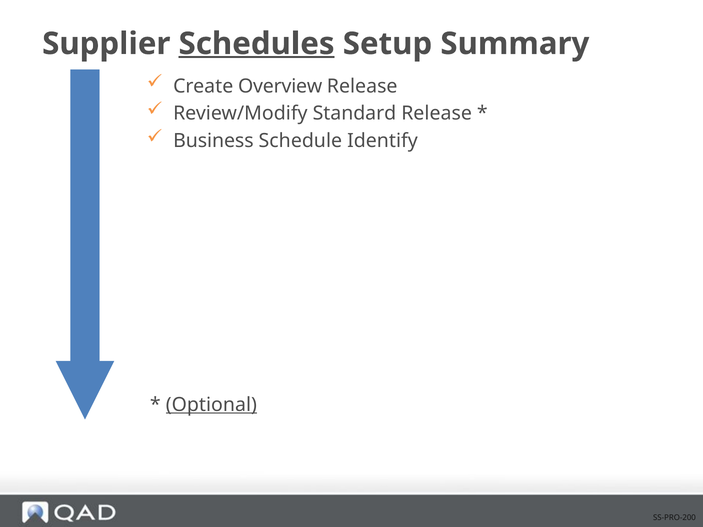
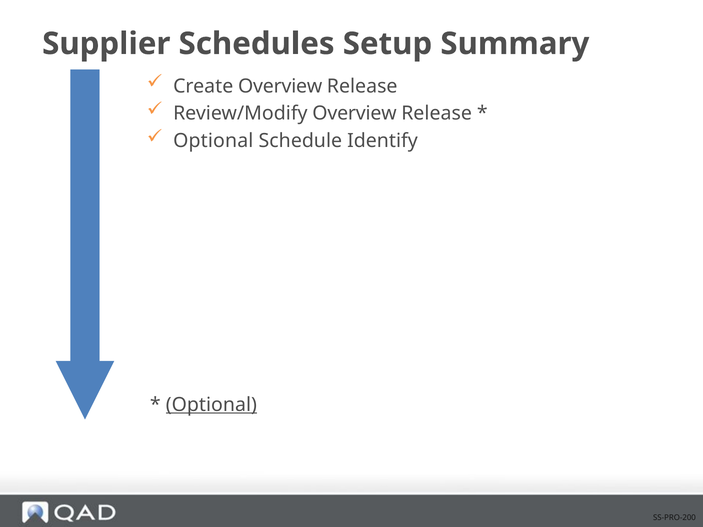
Schedules underline: present -> none
Review/Modify Standard: Standard -> Overview
Business at (213, 141): Business -> Optional
